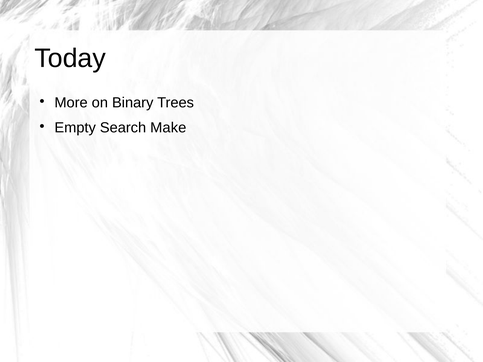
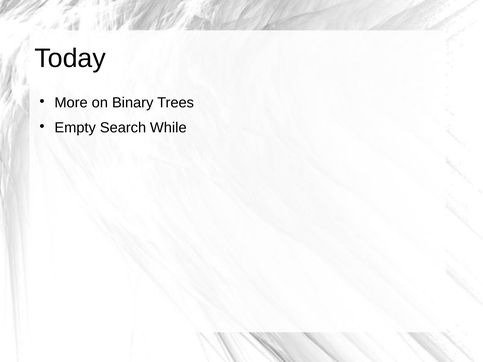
Make: Make -> While
